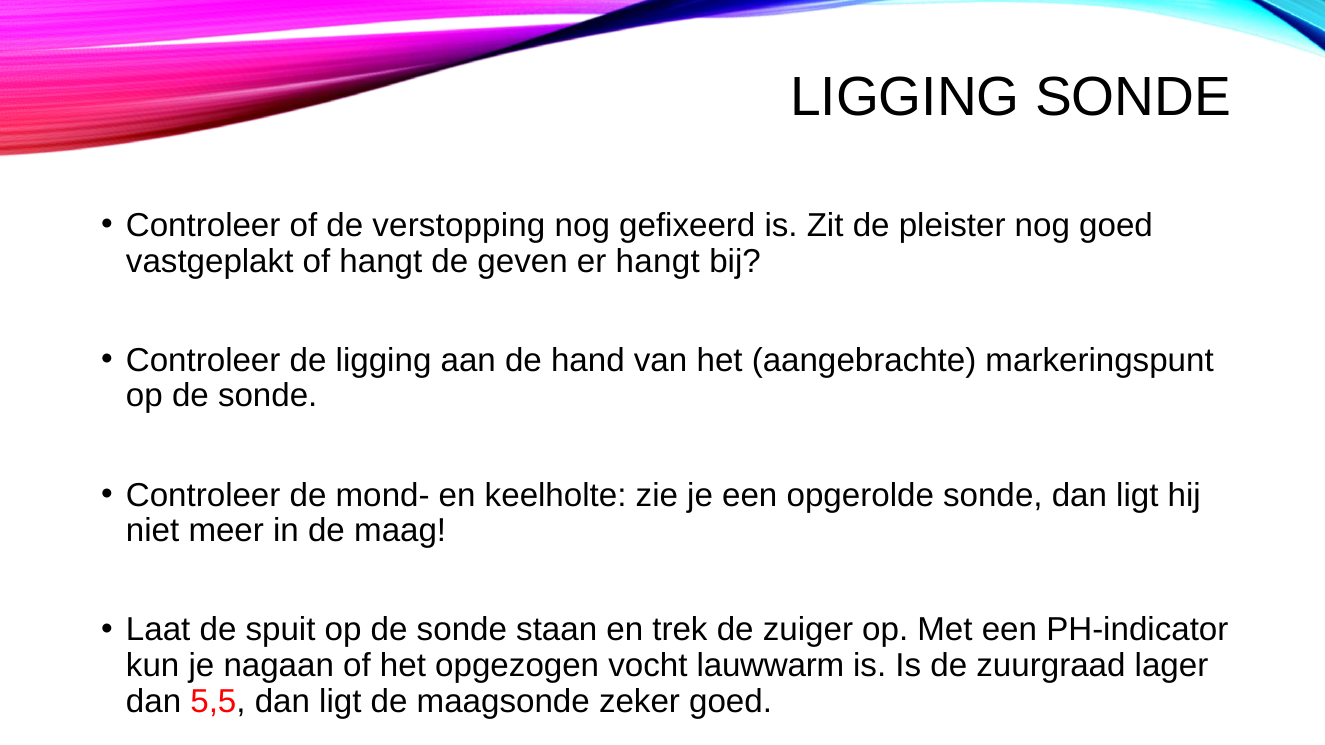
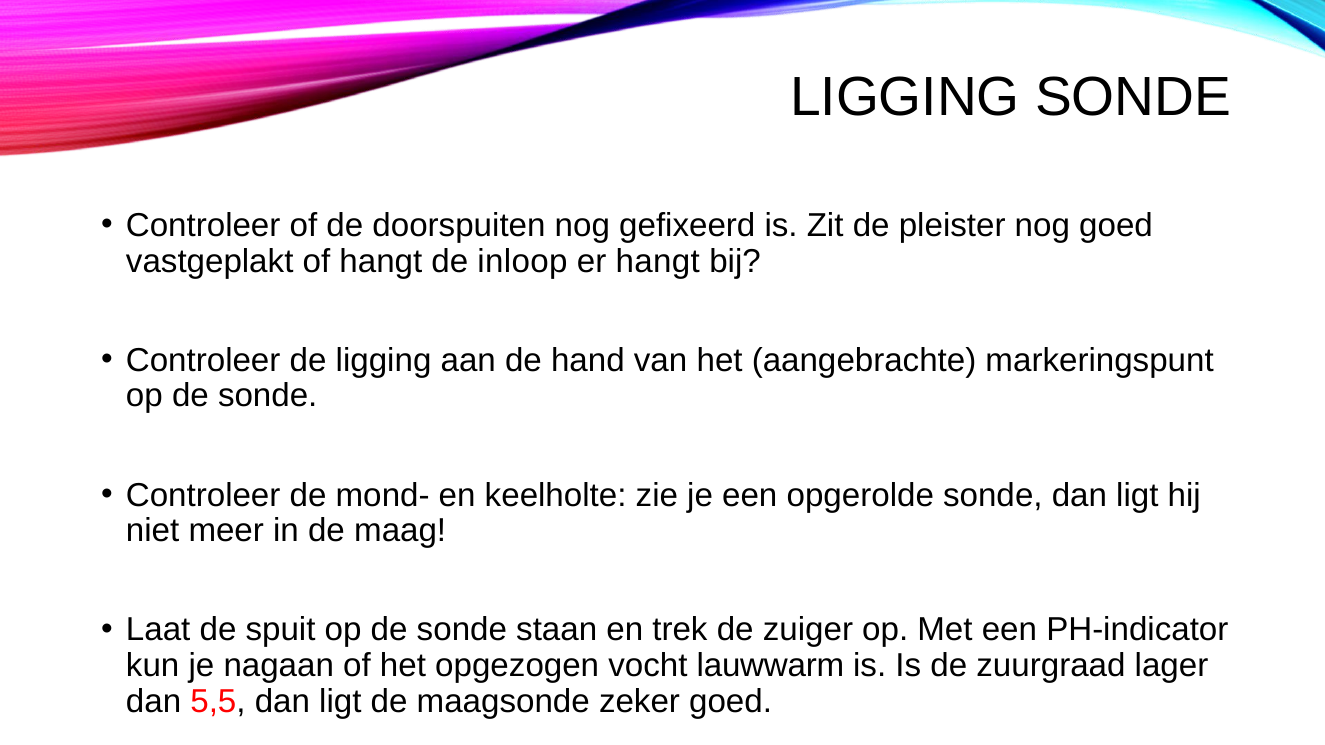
verstopping: verstopping -> doorspuiten
geven: geven -> inloop
